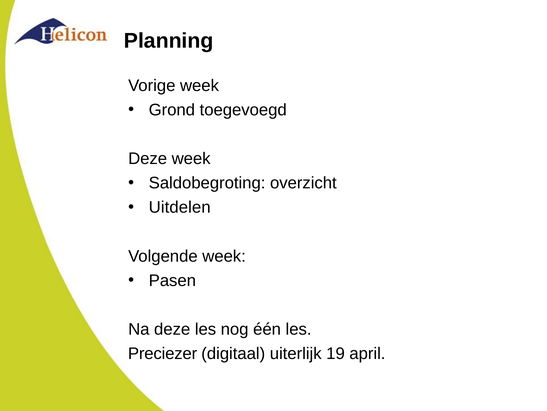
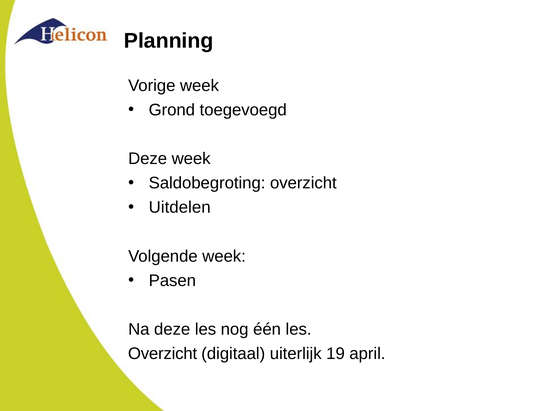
Preciezer at (163, 353): Preciezer -> Overzicht
